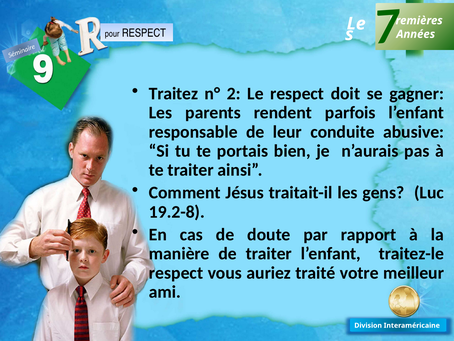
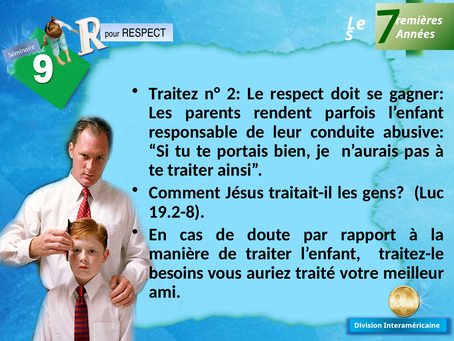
respect at (176, 272): respect -> besoins
